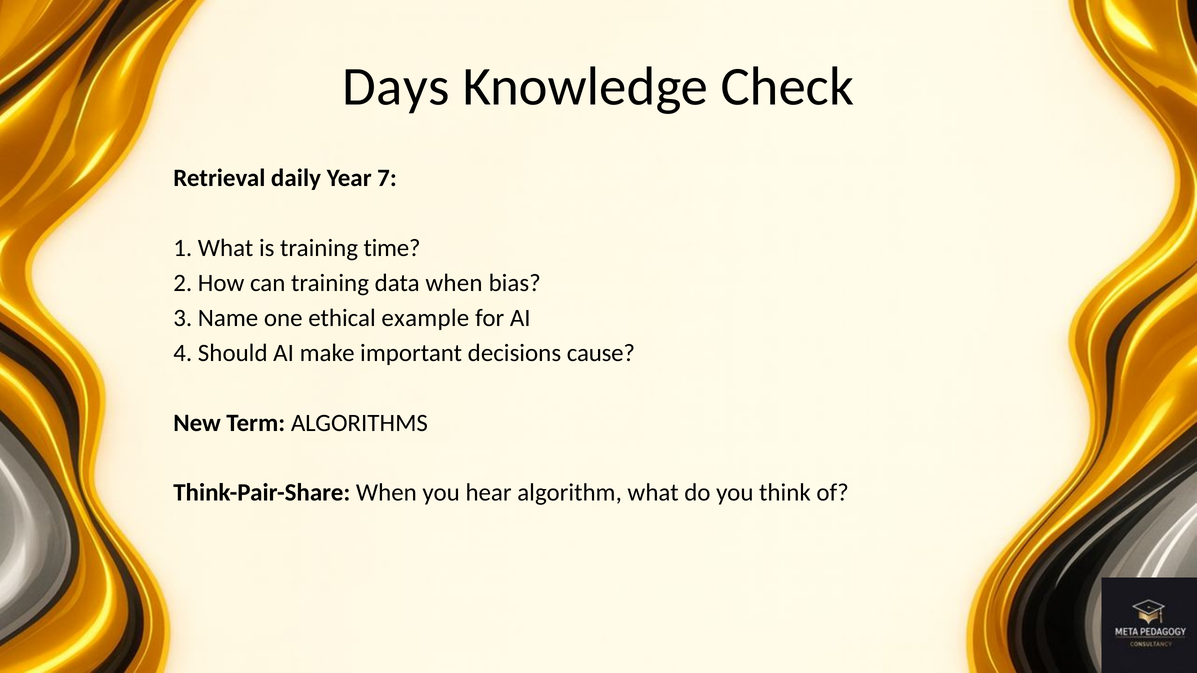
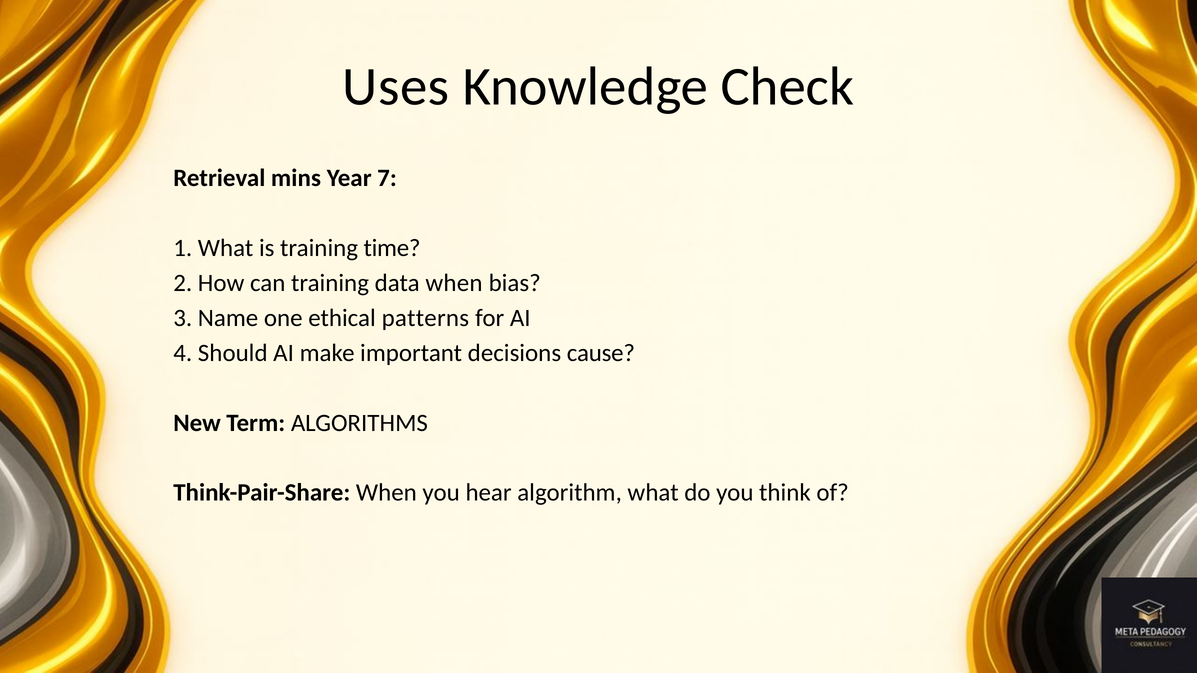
Days: Days -> Uses
daily: daily -> mins
example: example -> patterns
